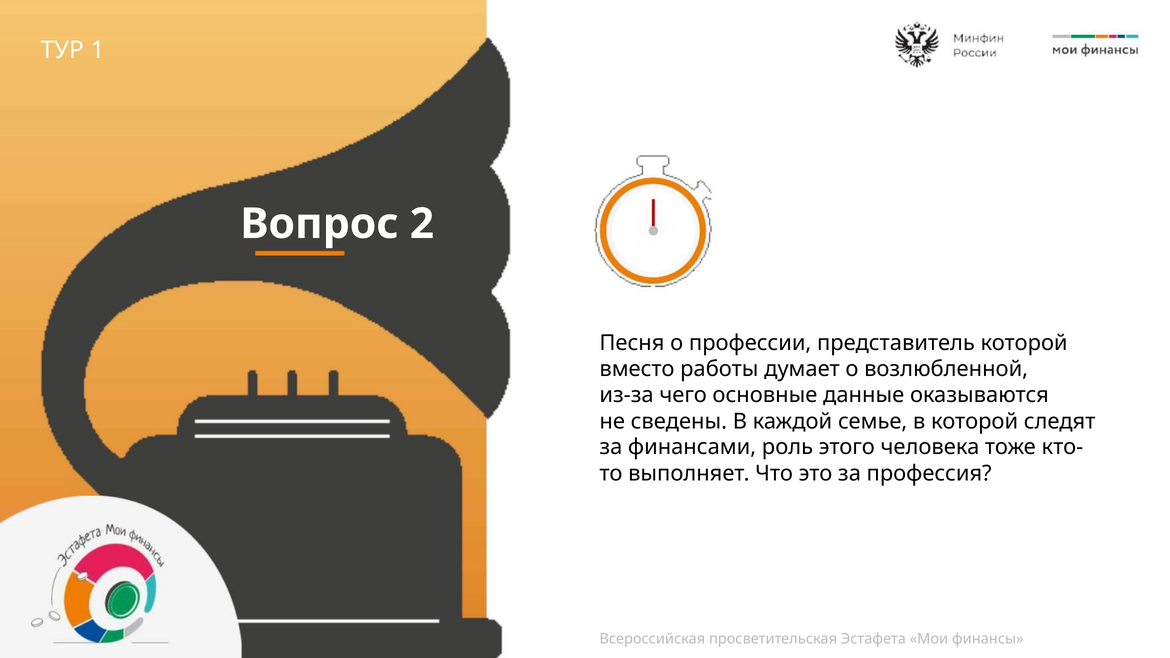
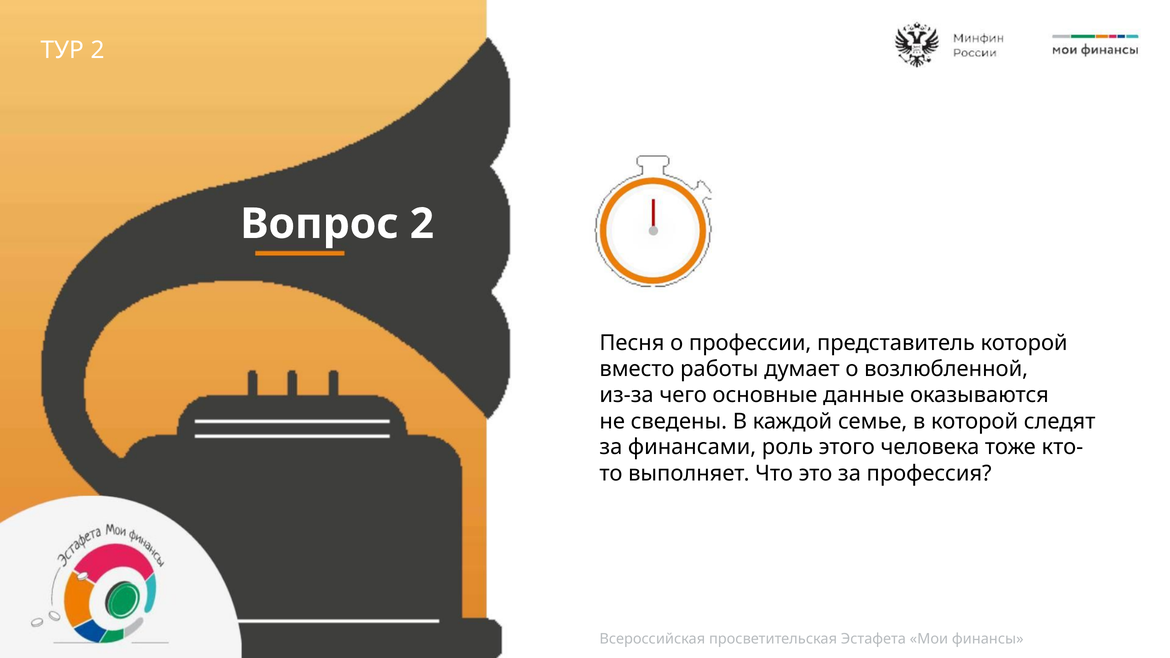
ТУР 1: 1 -> 2
